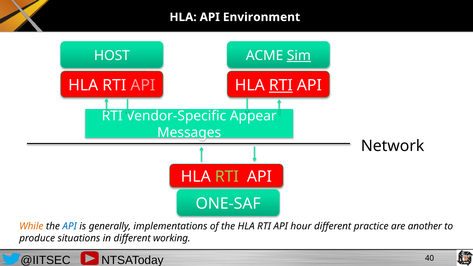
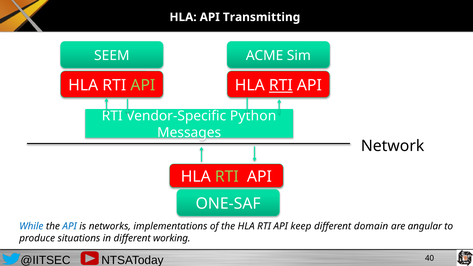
Environment: Environment -> Transmitting
HOST: HOST -> SEEM
Sim underline: present -> none
API at (143, 85) colour: pink -> light green
Appear: Appear -> Python
While colour: orange -> blue
generally: generally -> networks
hour: hour -> keep
practice: practice -> domain
another: another -> angular
